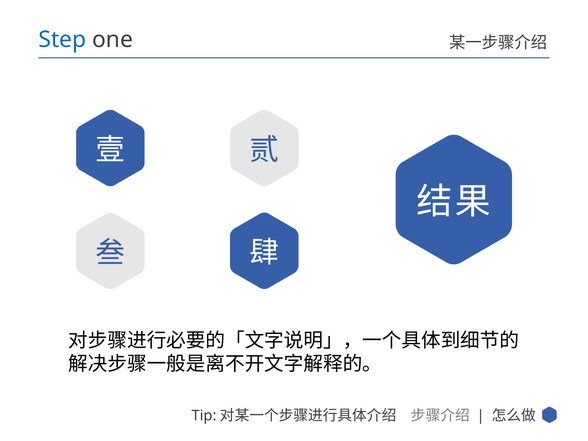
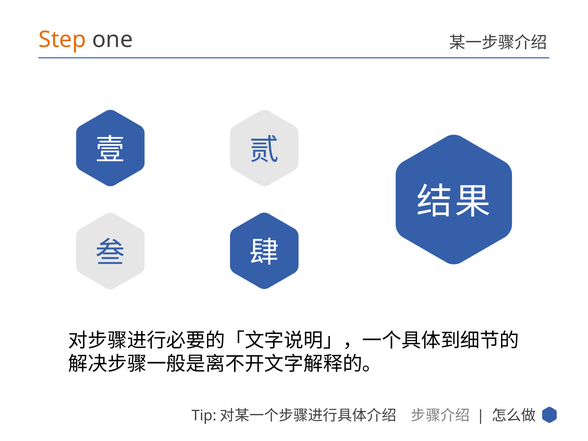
Step colour: blue -> orange
